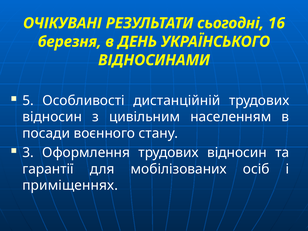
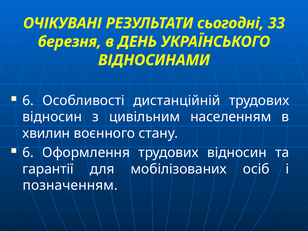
16: 16 -> 33
5 at (28, 101): 5 -> 6
посади: посади -> хвилин
3 at (28, 153): 3 -> 6
приміщеннях: приміщеннях -> позначенням
